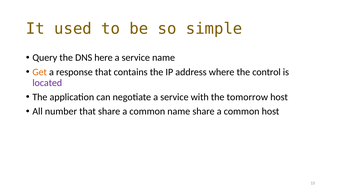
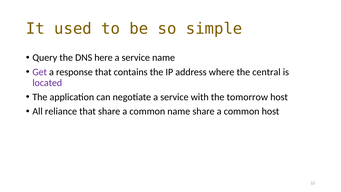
Get colour: orange -> purple
control: control -> central
number: number -> reliance
